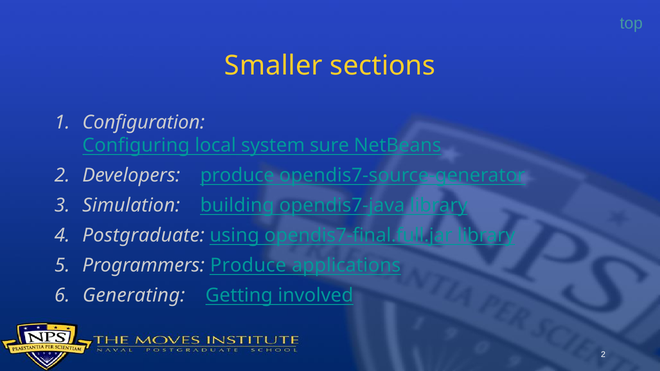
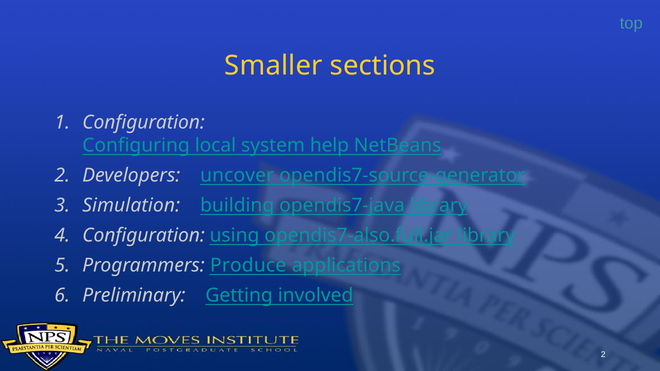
sure: sure -> help
Developers produce: produce -> uncover
Postgraduate at (143, 236): Postgraduate -> Configuration
opendis7-final.full.jar: opendis7-final.full.jar -> opendis7-also.full.jar
Generating: Generating -> Preliminary
